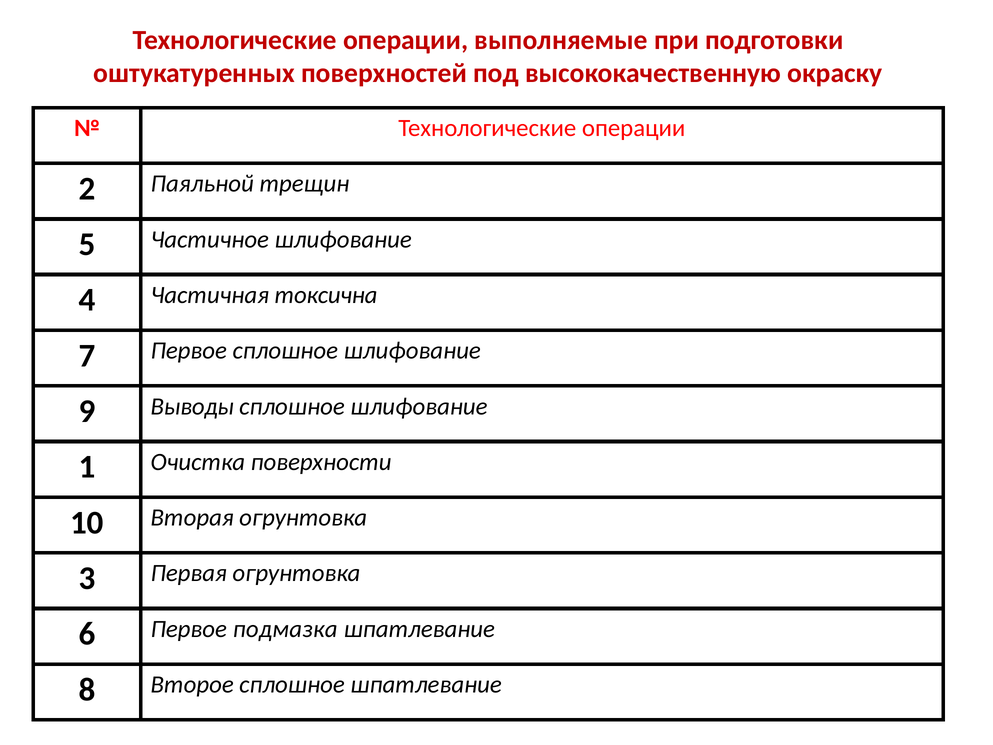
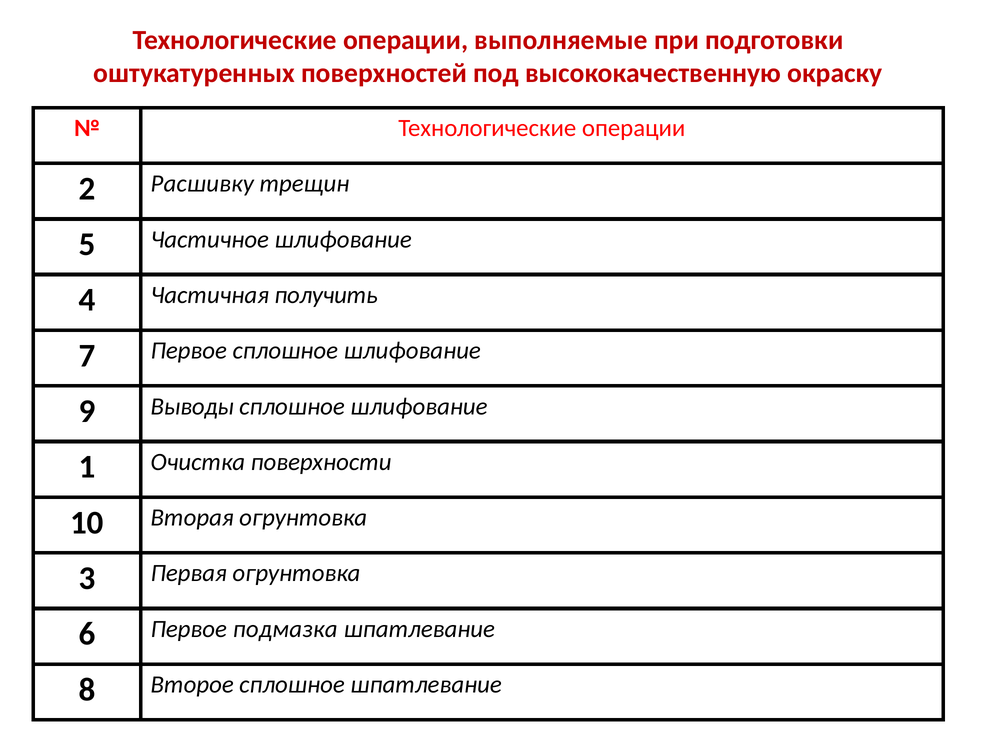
Паяльной: Паяльной -> Расшивку
токсична: токсична -> получить
